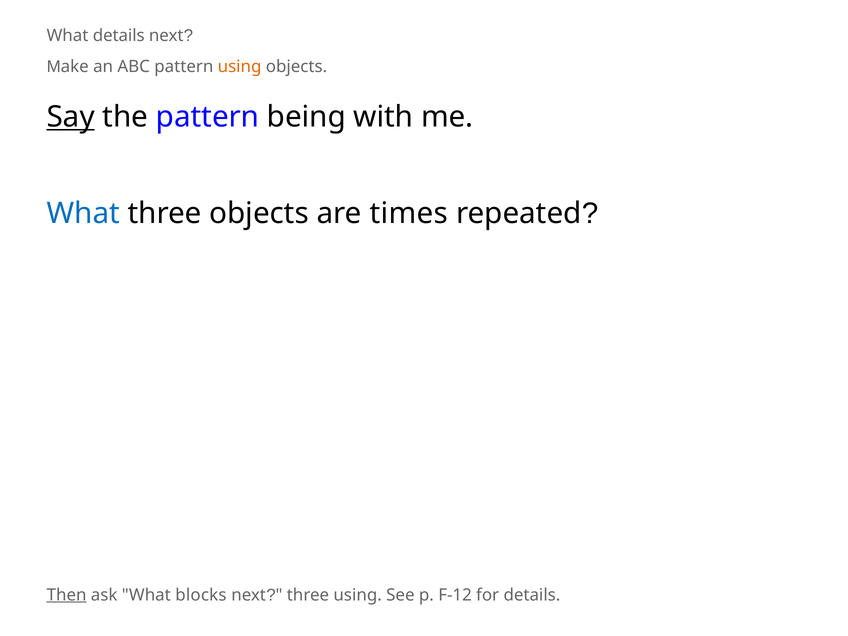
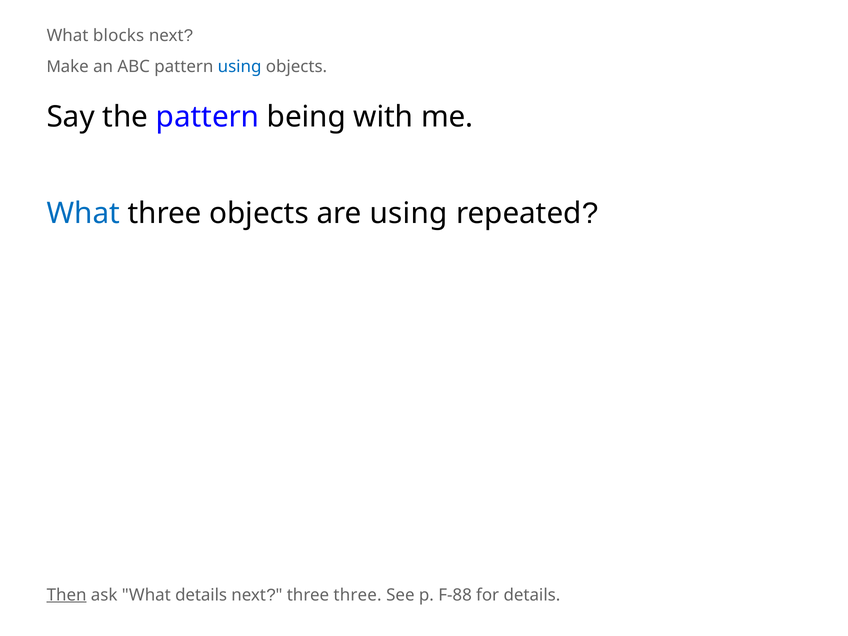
What details: details -> blocks
using at (240, 67) colour: orange -> blue
Say underline: present -> none
are times: times -> using
What blocks: blocks -> details
three using: using -> three
F-12: F-12 -> F-88
